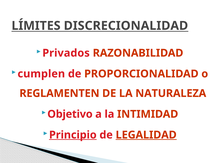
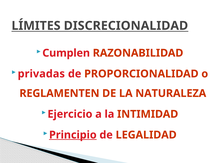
Privados: Privados -> Cumplen
cumplen: cumplen -> privadas
Objetivo: Objetivo -> Ejercicio
LEGALIDAD underline: present -> none
